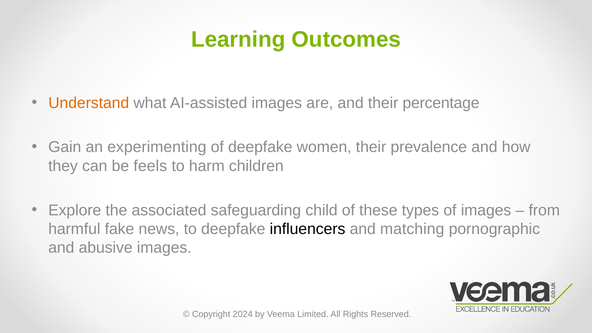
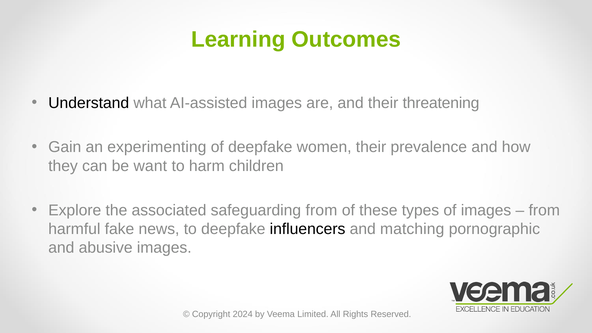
Understand colour: orange -> black
percentage: percentage -> threatening
feels: feels -> want
safeguarding child: child -> from
